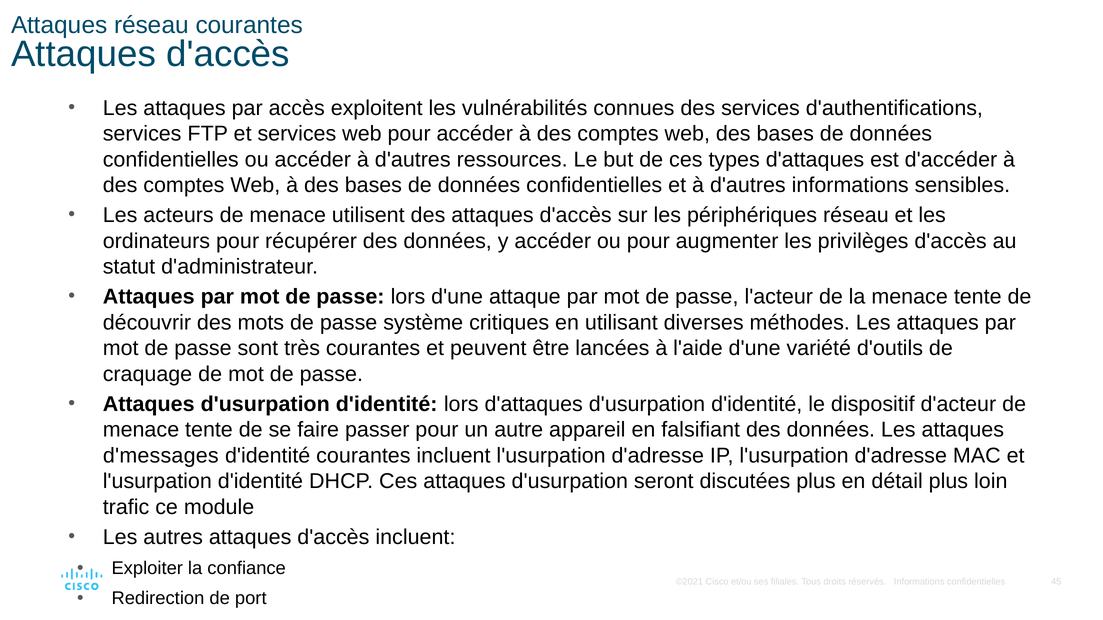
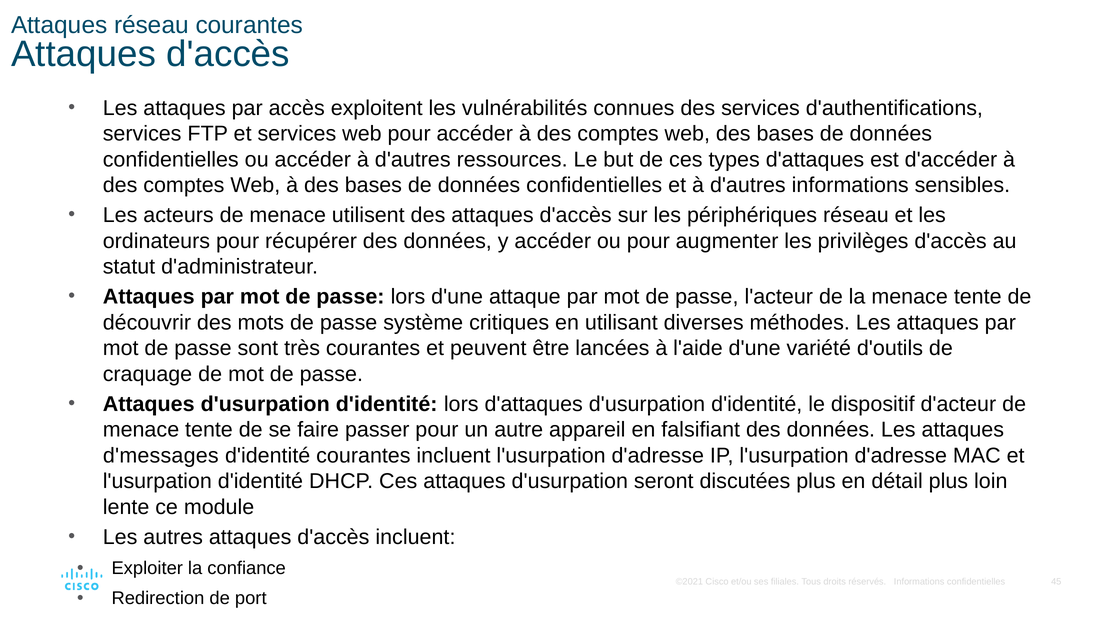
trafic: trafic -> lente
